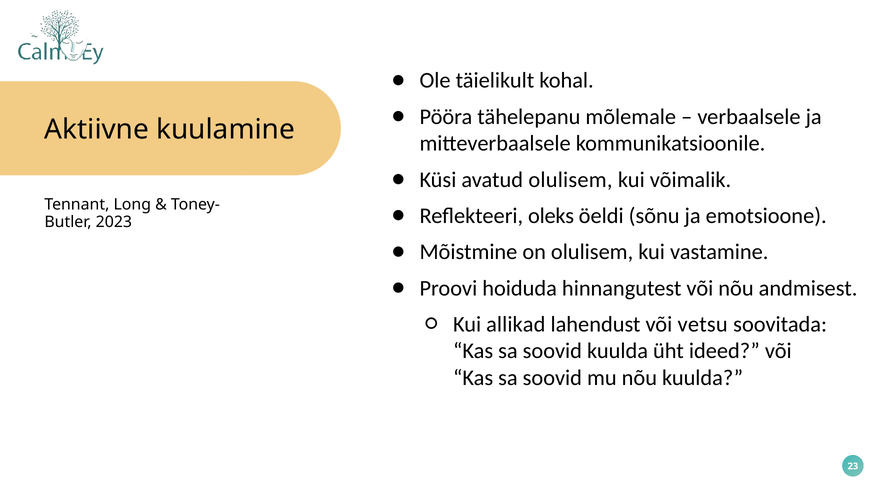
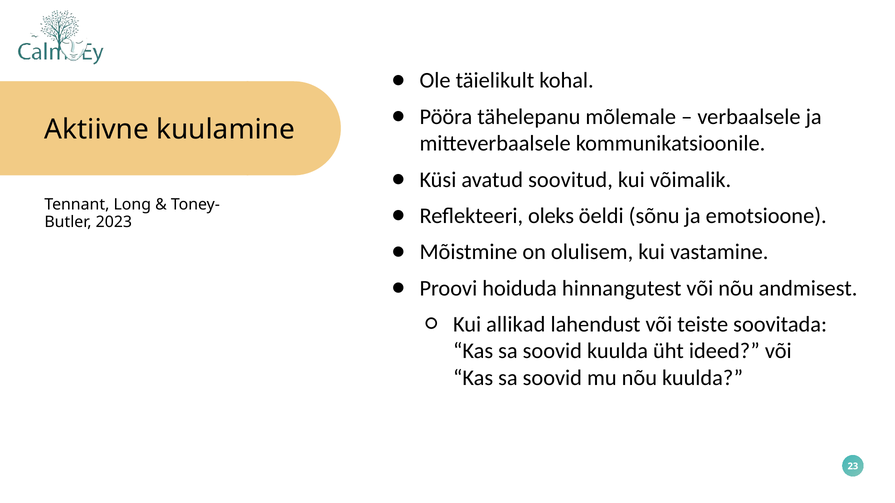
avatud olulisem: olulisem -> soovitud
vetsu: vetsu -> teiste
